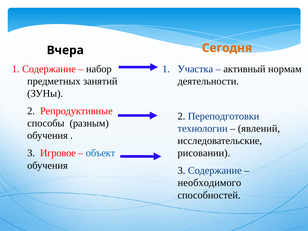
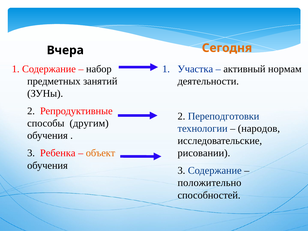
разным: разным -> другим
явлений: явлений -> народов
Игровое: Игровое -> Ребенка
объект colour: blue -> orange
необходимого: необходимого -> положительно
